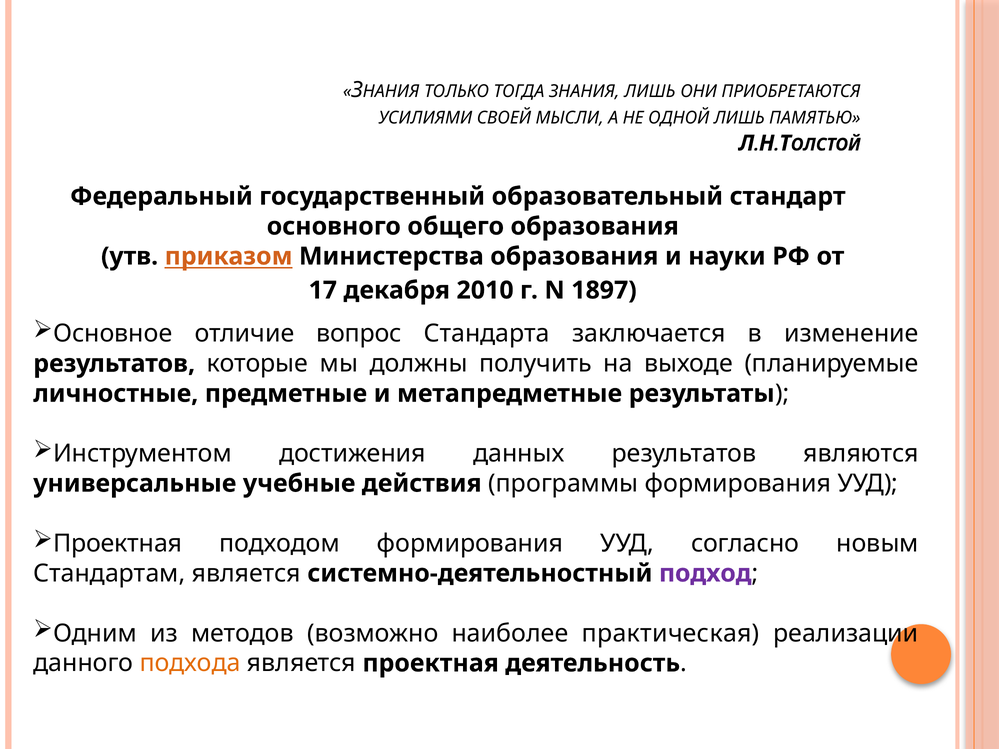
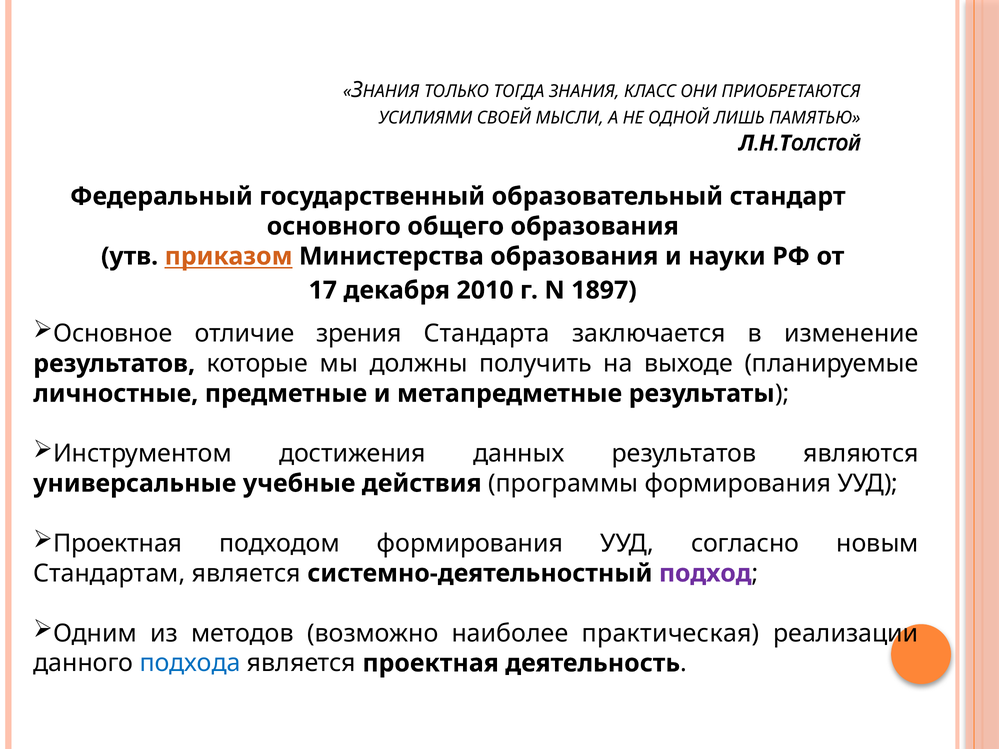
ЗНАНИЯ ЛИШЬ: ЛИШЬ -> КЛАСС
вопрос: вопрос -> зрения
подхода colour: orange -> blue
